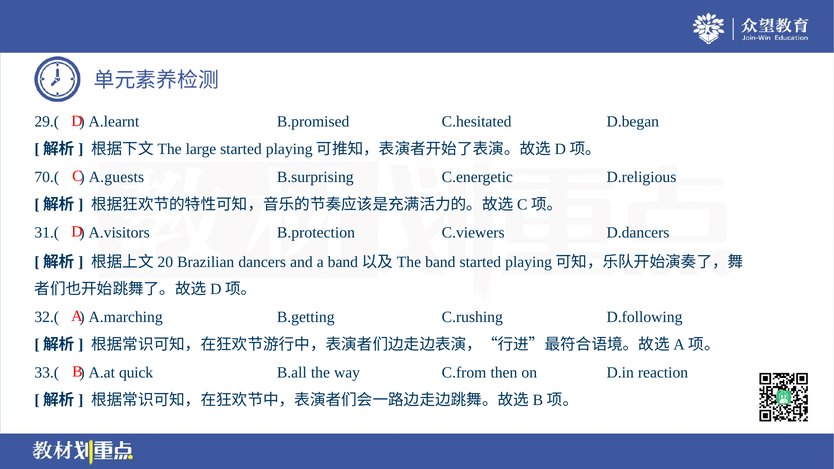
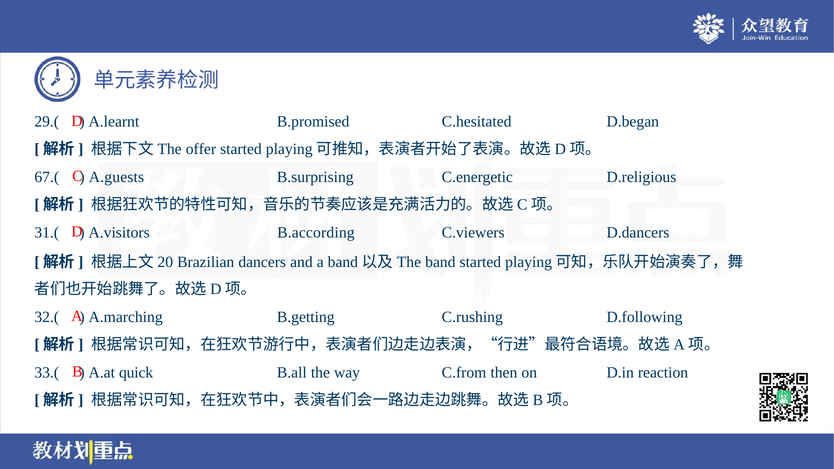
large: large -> offer
70.(: 70.( -> 67.(
B.protection: B.protection -> B.according
